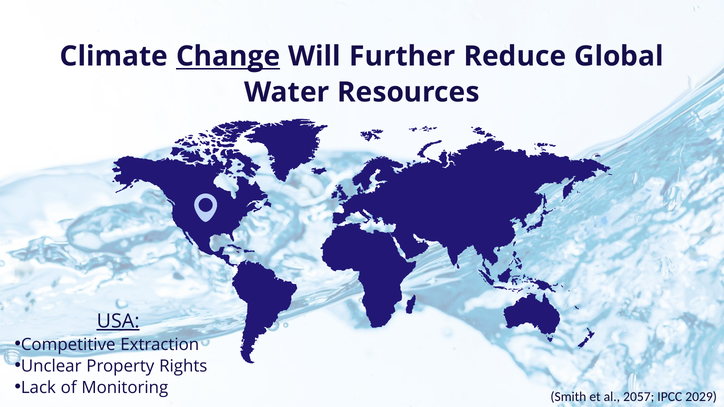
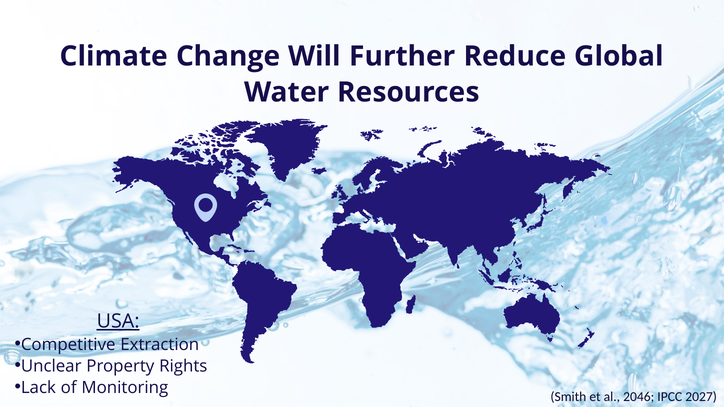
Change underline: present -> none
2057: 2057 -> 2046
2029: 2029 -> 2027
